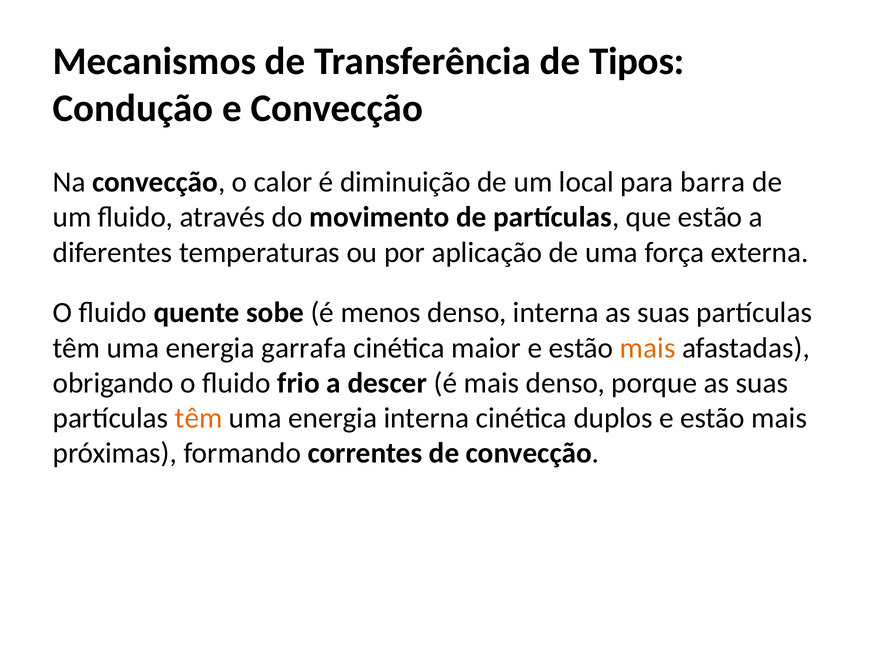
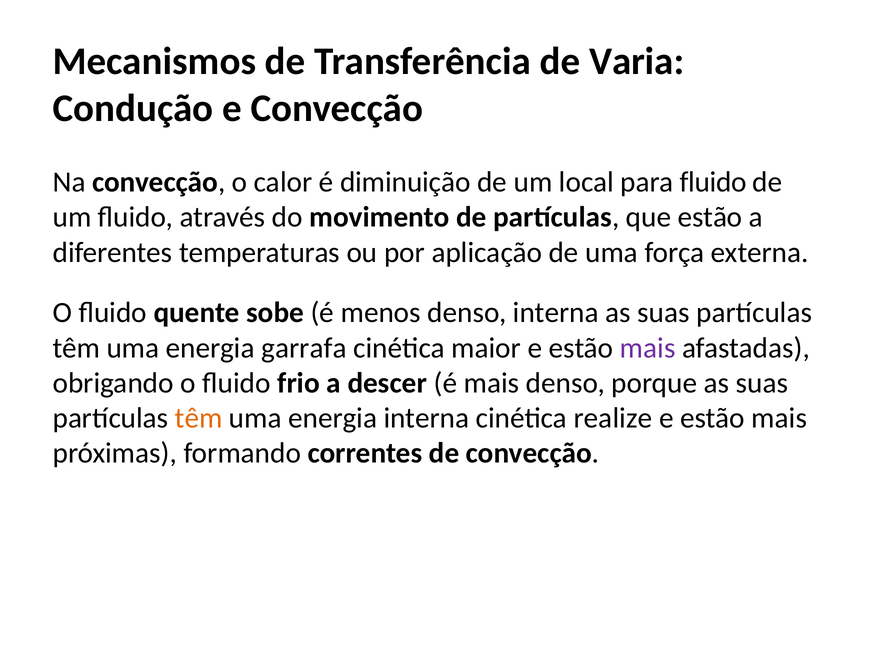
Tipos: Tipos -> Varia
para barra: barra -> fluido
mais at (648, 348) colour: orange -> purple
duplos: duplos -> realize
